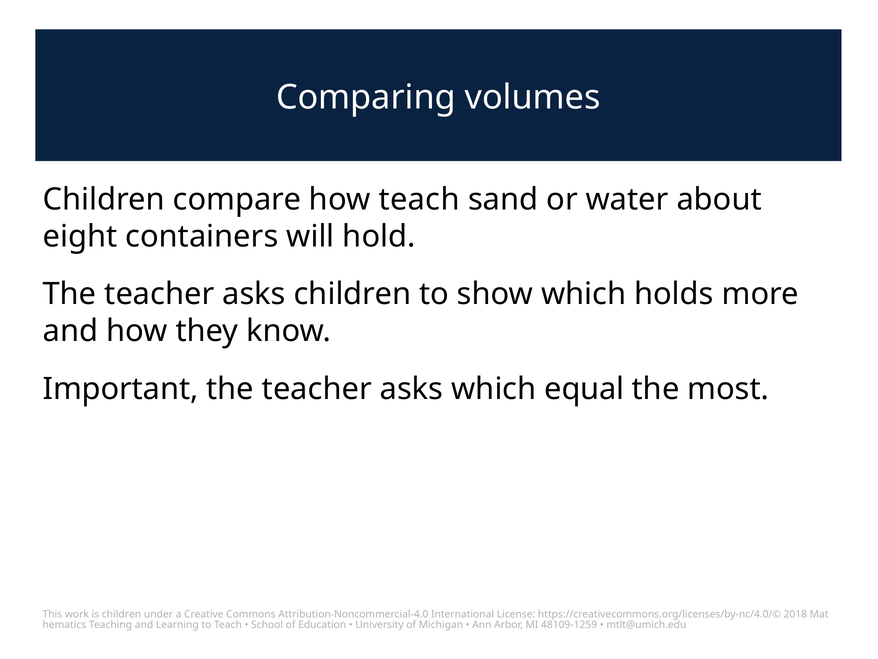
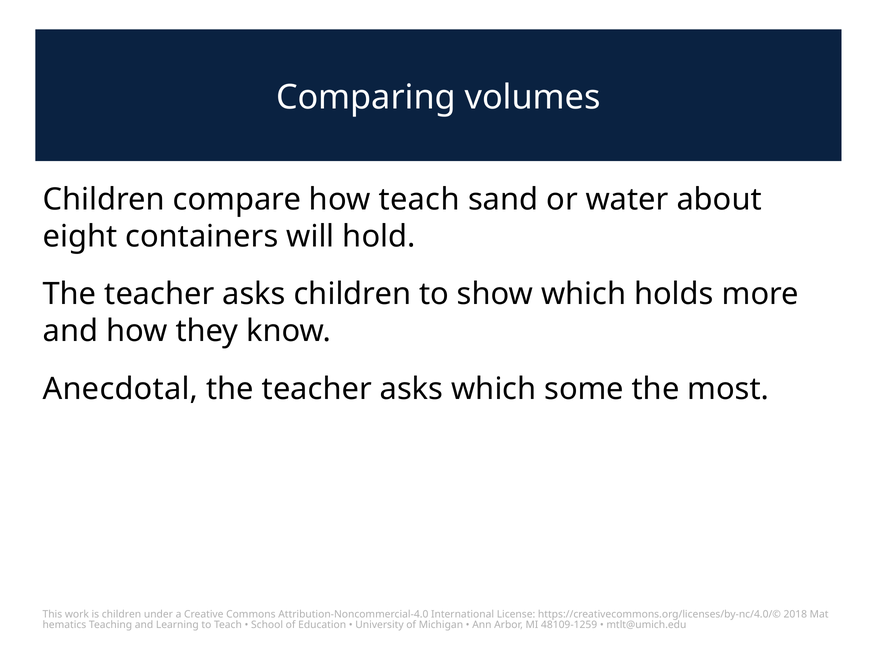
Important: Important -> Anecdotal
equal: equal -> some
